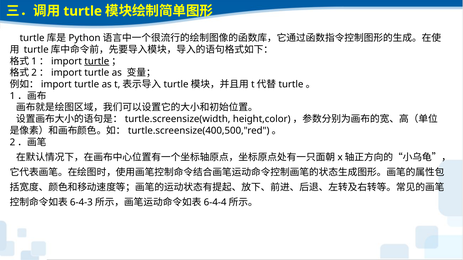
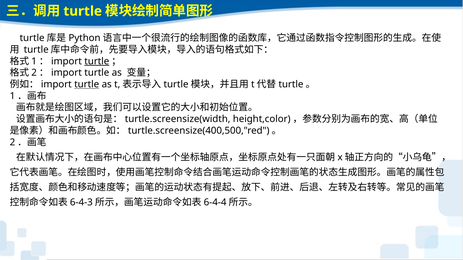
turtle at (87, 85) underline: none -> present
